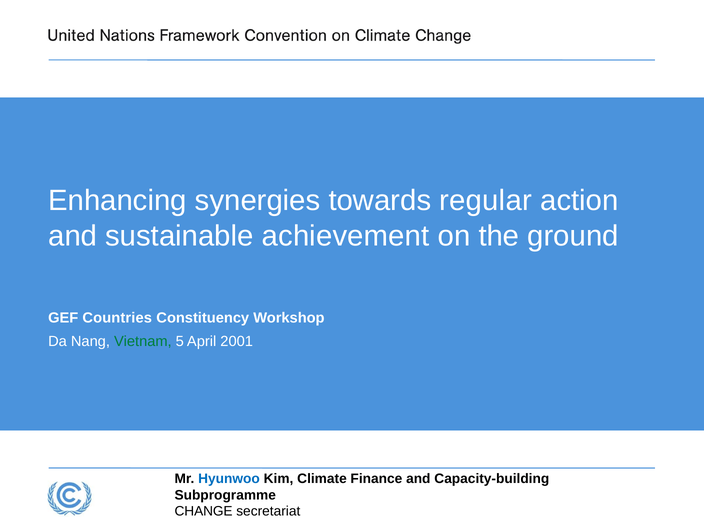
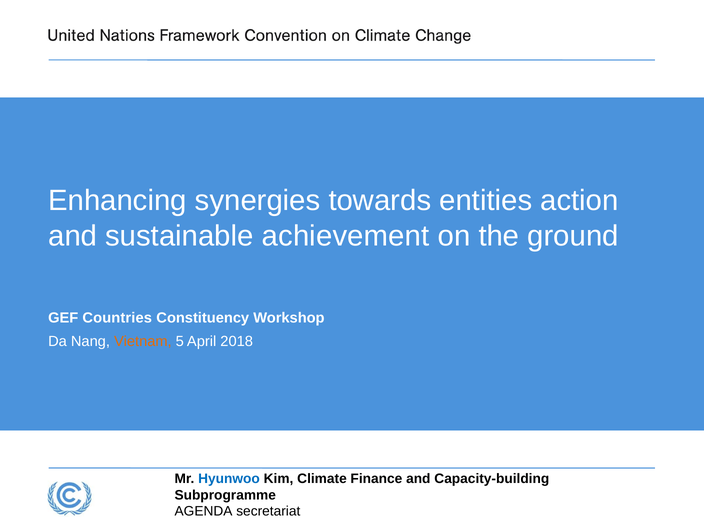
regular: regular -> entities
Vietnam colour: green -> orange
2001: 2001 -> 2018
CHANGE: CHANGE -> AGENDA
